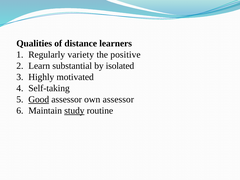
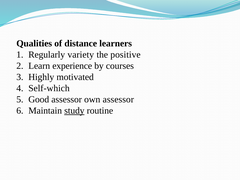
substantial: substantial -> experience
isolated: isolated -> courses
Self-taking: Self-taking -> Self-which
Good underline: present -> none
